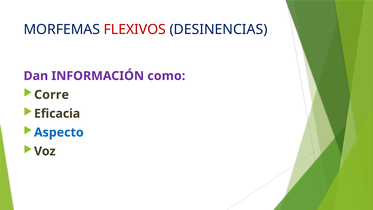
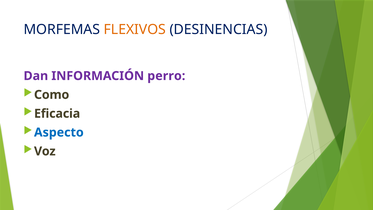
FLEXIVOS colour: red -> orange
como: como -> perro
Corre: Corre -> Como
